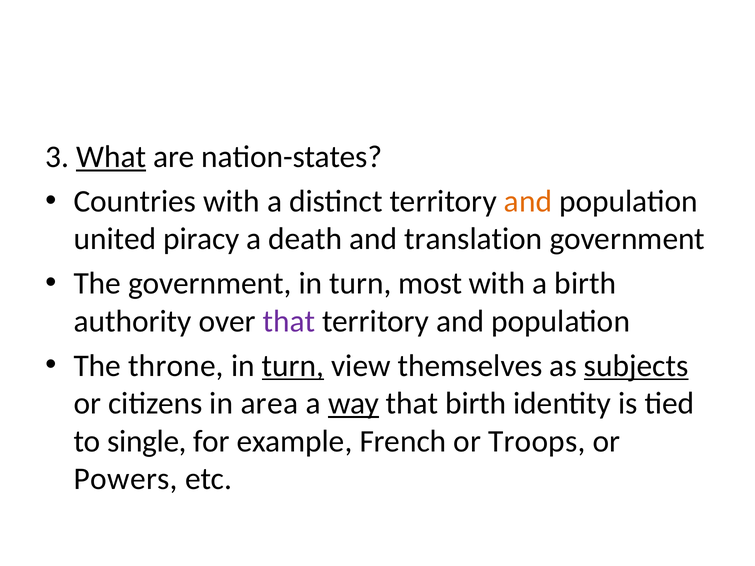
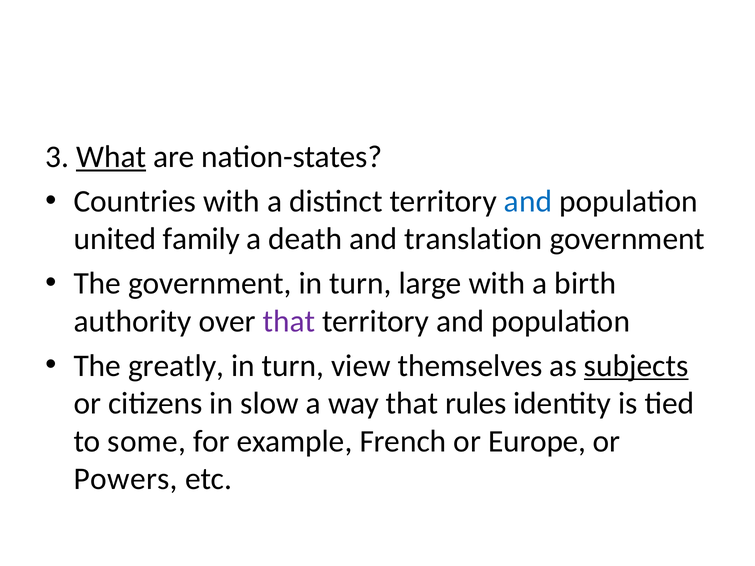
and at (528, 201) colour: orange -> blue
piracy: piracy -> family
most: most -> large
throne: throne -> greatly
turn at (293, 366) underline: present -> none
area: area -> slow
way underline: present -> none
that birth: birth -> rules
single: single -> some
Troops: Troops -> Europe
